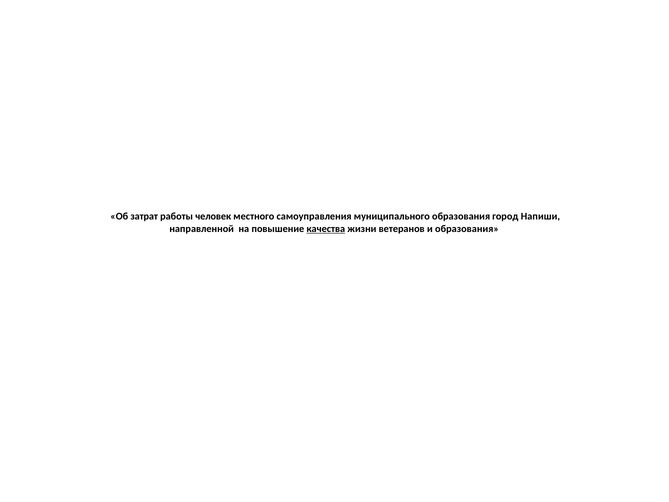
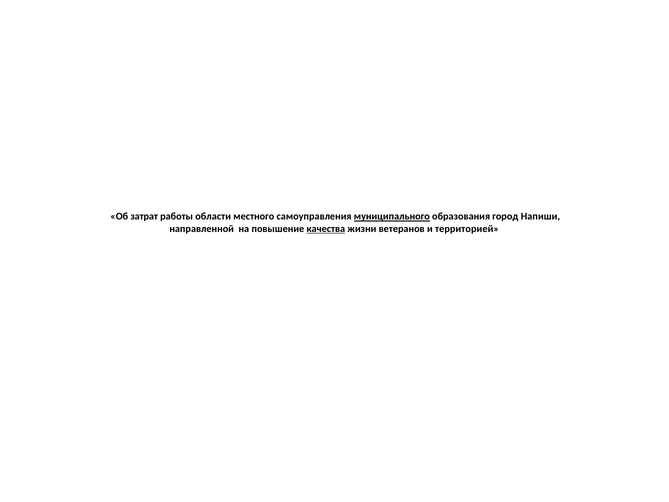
человек: человек -> области
муниципального underline: none -> present
и образования: образования -> территорией
